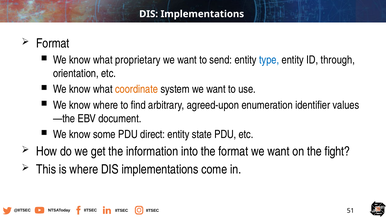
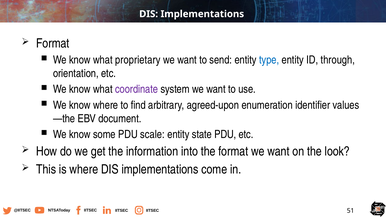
coordinate colour: orange -> purple
direct: direct -> scale
fight: fight -> look
